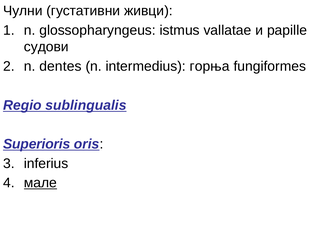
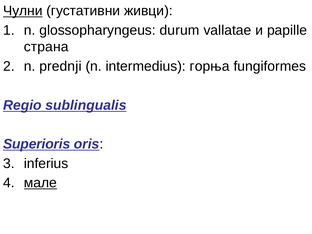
Чулни underline: none -> present
istmus: istmus -> durum
судови: судови -> страна
dentes: dentes -> prednji
